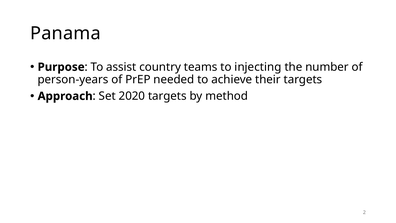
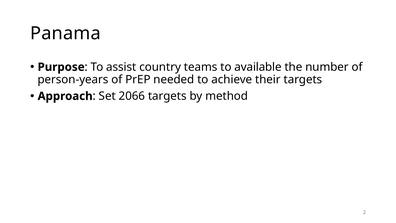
injecting: injecting -> available
2020: 2020 -> 2066
